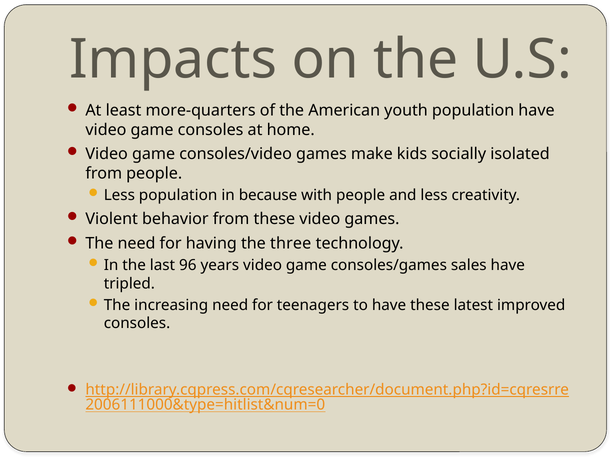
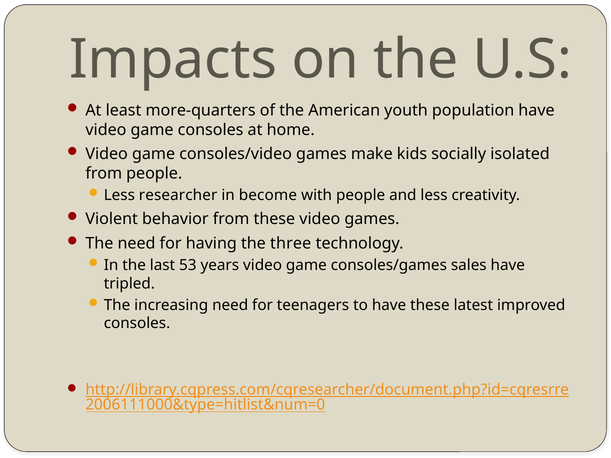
Less population: population -> researcher
because: because -> become
96: 96 -> 53
